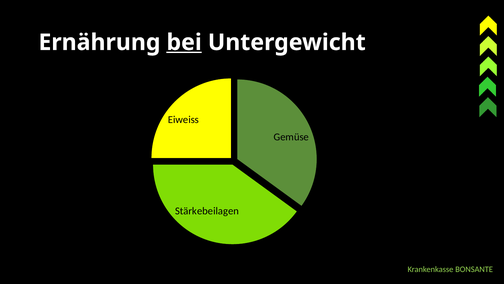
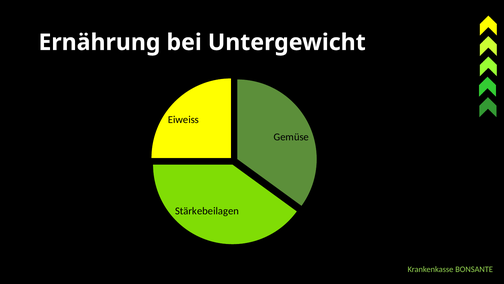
bei underline: present -> none
